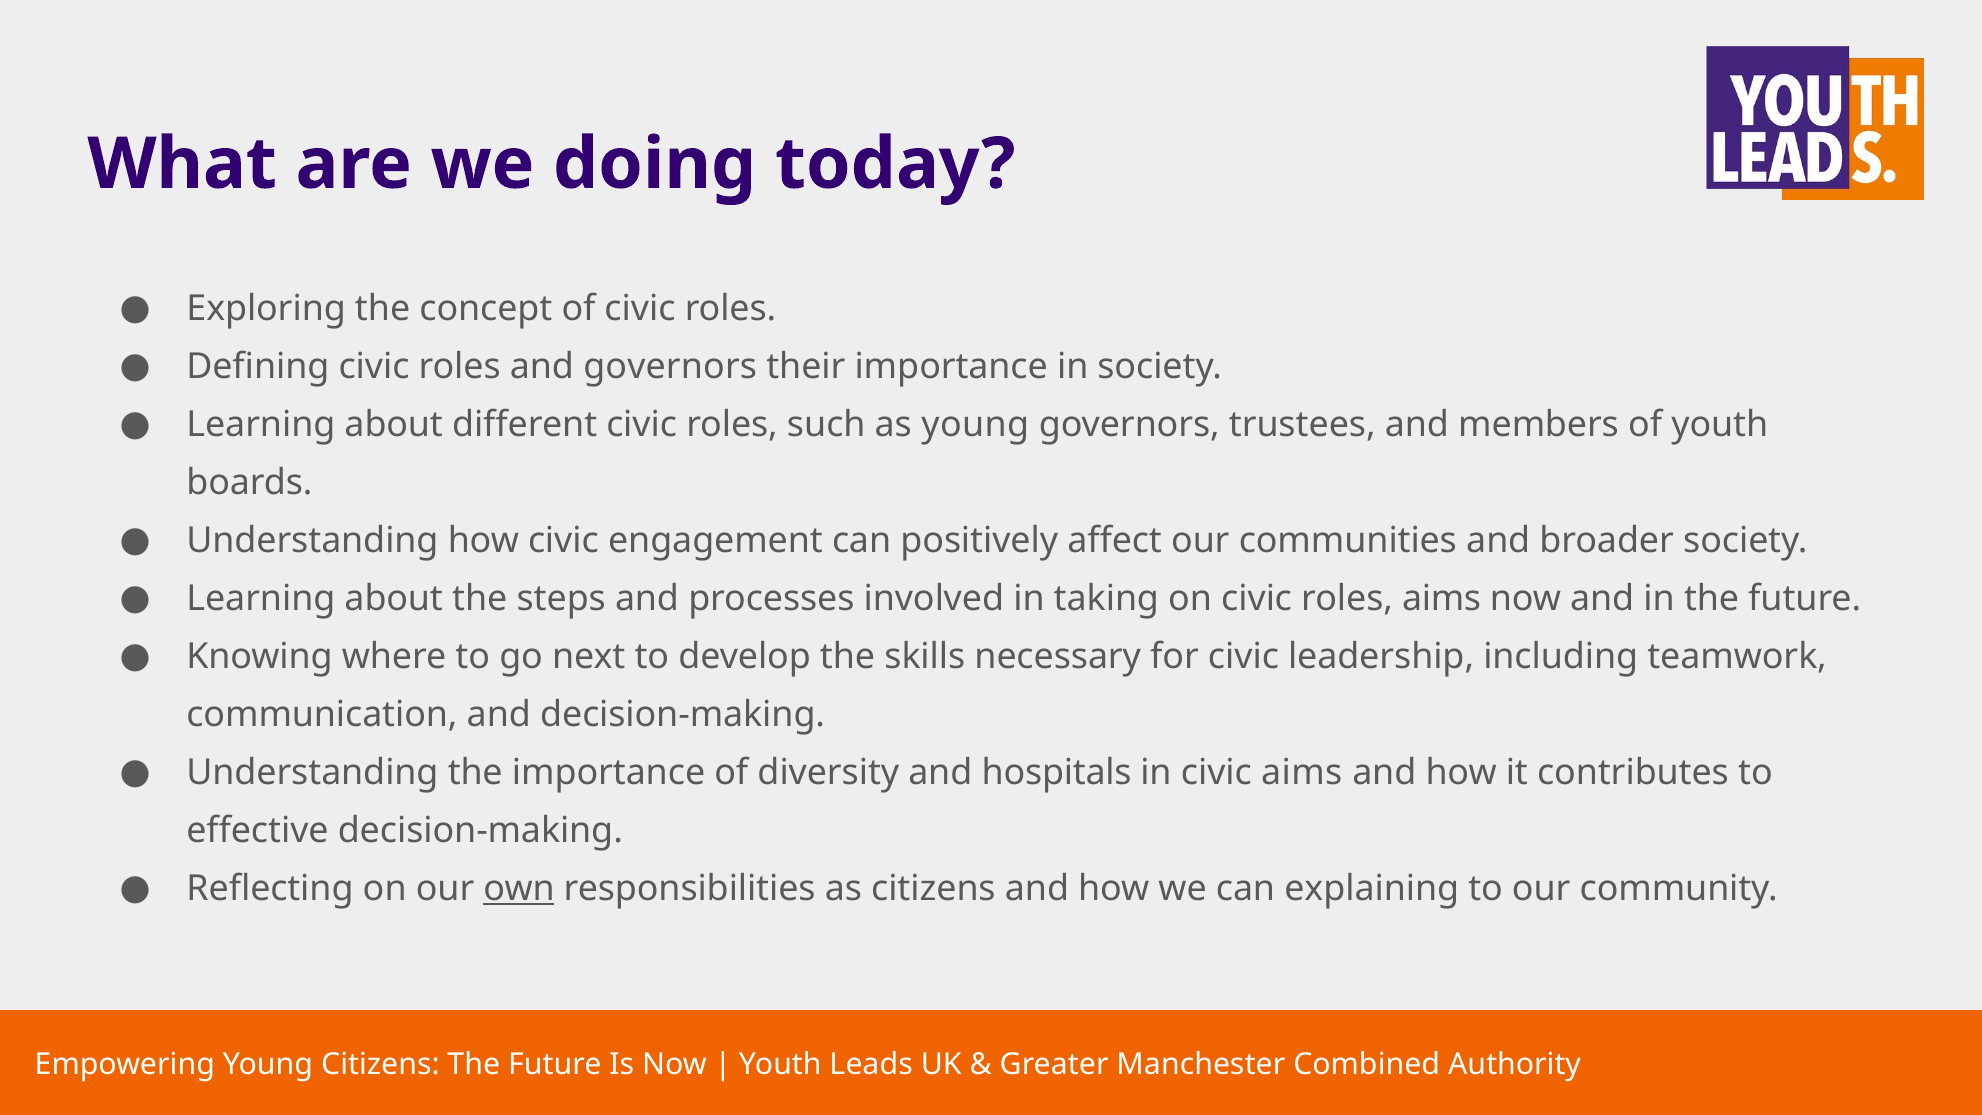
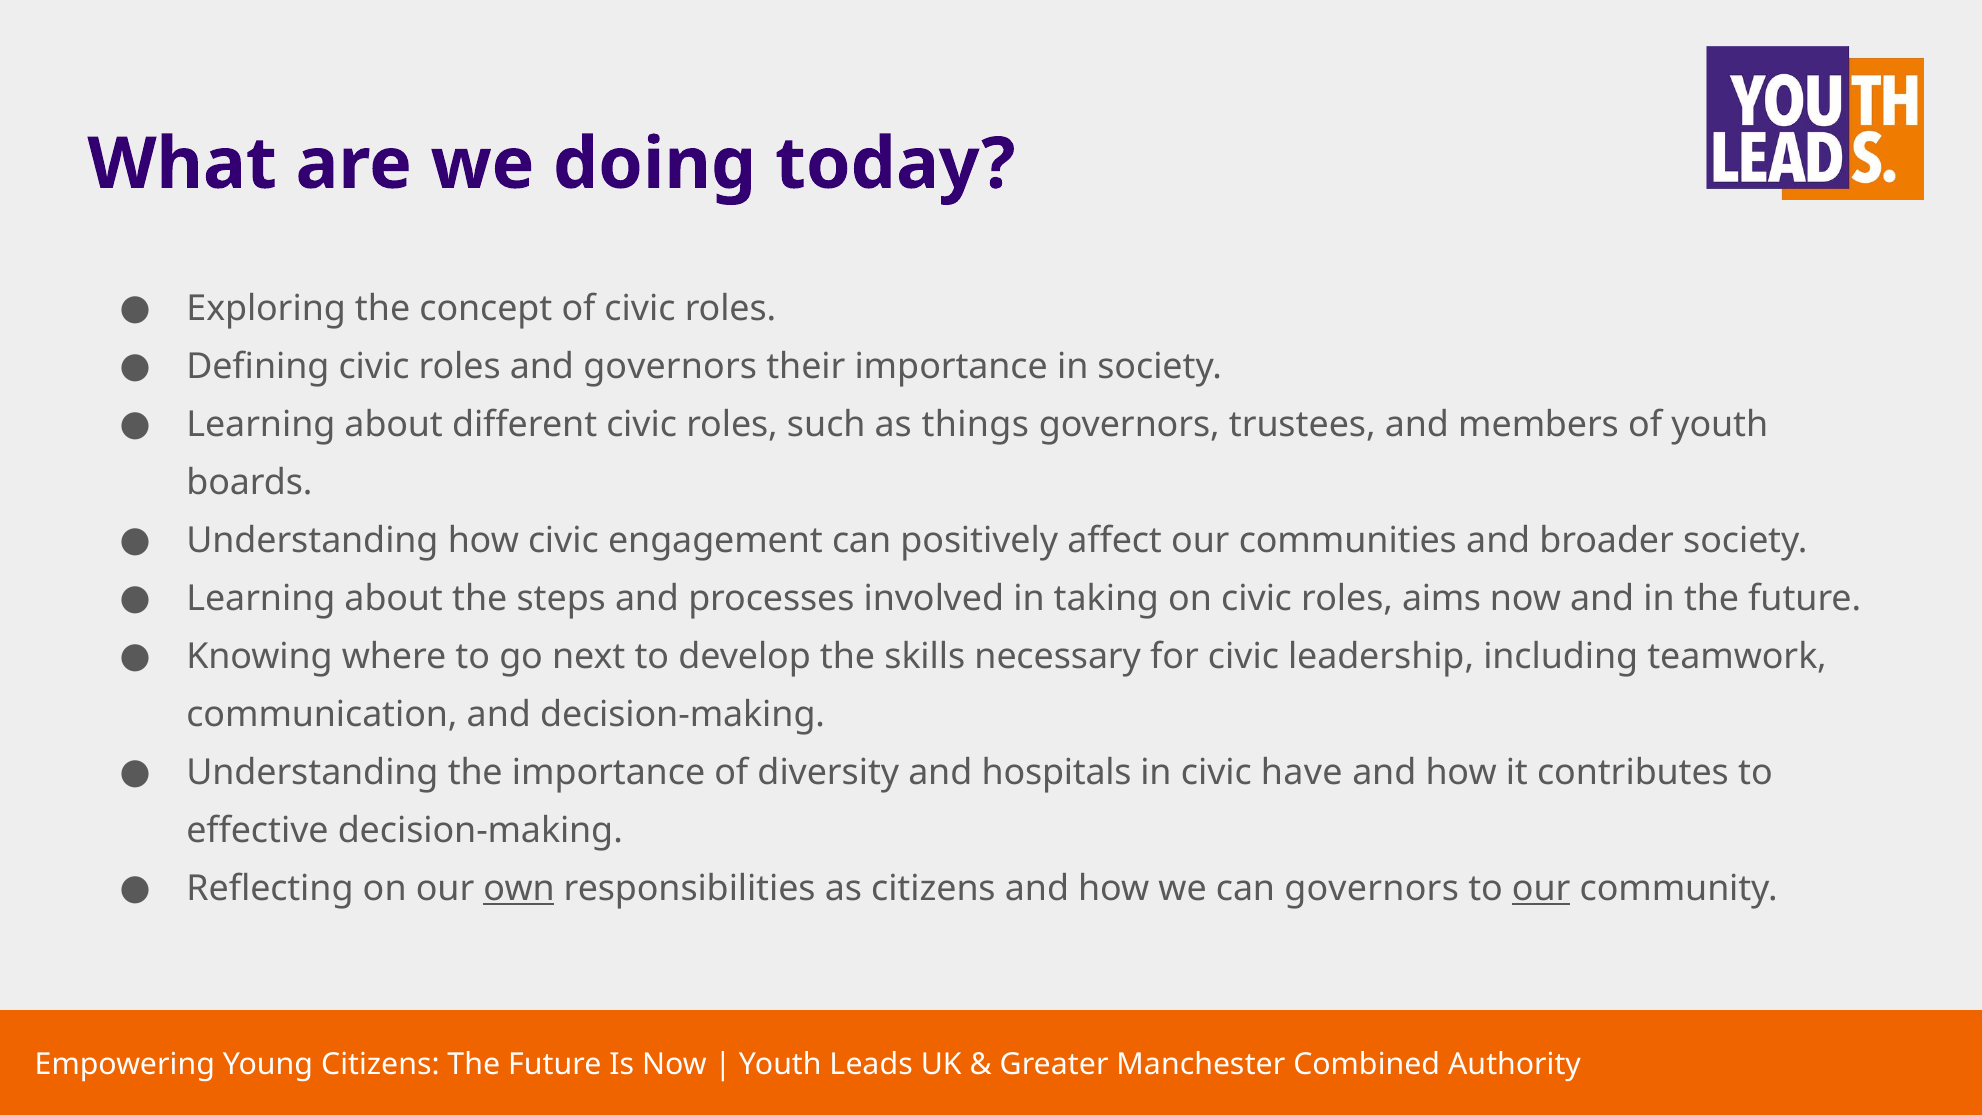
as young: young -> things
civic aims: aims -> have
can explaining: explaining -> governors
our at (1541, 888) underline: none -> present
